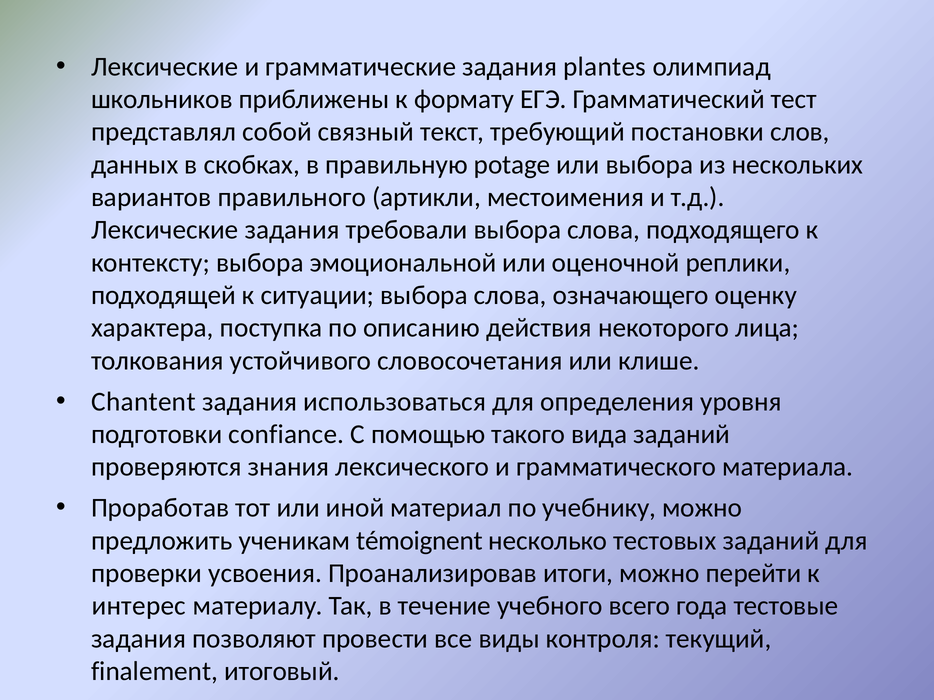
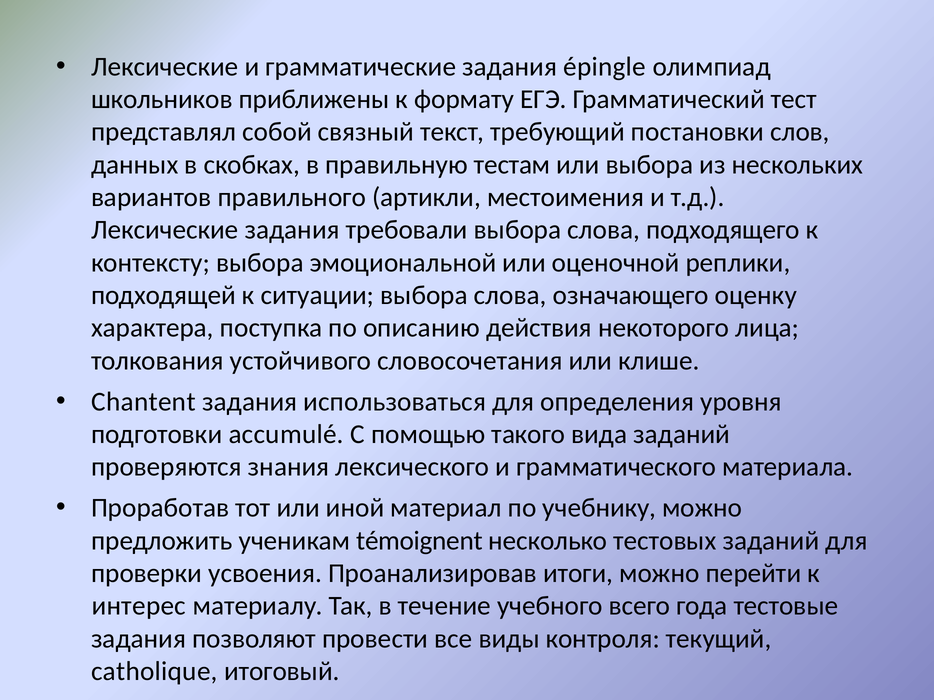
plantes: plantes -> épingle
potage: potage -> тестам
confiance: confiance -> accumulé
finalement: finalement -> catholique
